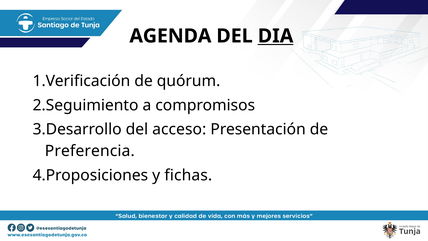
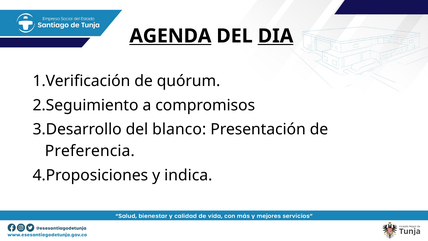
AGENDA underline: none -> present
acceso: acceso -> blanco
fichas: fichas -> indica
